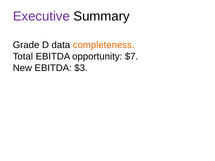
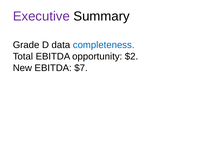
completeness colour: orange -> blue
$7: $7 -> $2
$3: $3 -> $7
